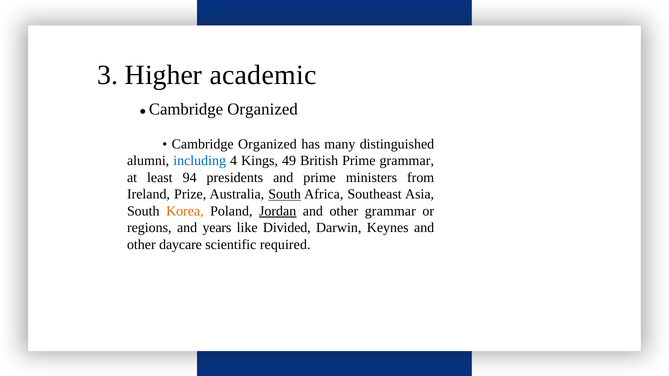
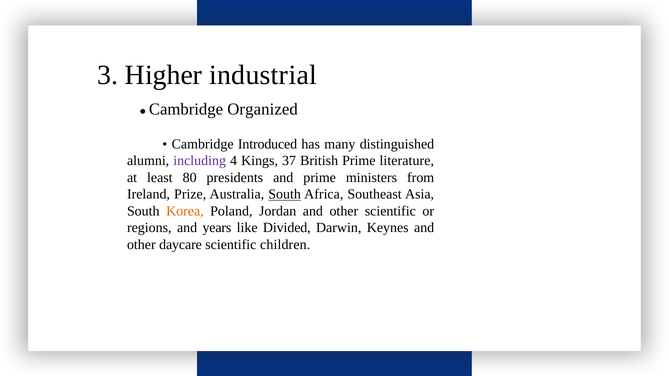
academic: academic -> industrial
Organized at (267, 144): Organized -> Introduced
including colour: blue -> purple
49: 49 -> 37
Prime grammar: grammar -> literature
94: 94 -> 80
Jordan underline: present -> none
other grammar: grammar -> scientific
required: required -> children
